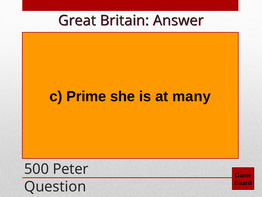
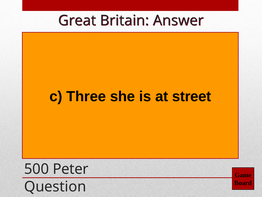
Prime: Prime -> Three
many: many -> street
